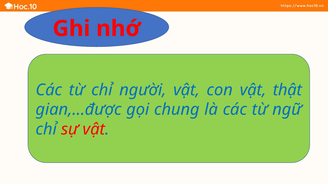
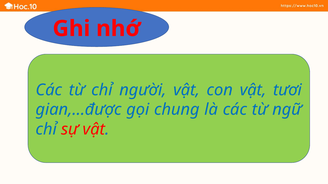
thật: thật -> tươi
